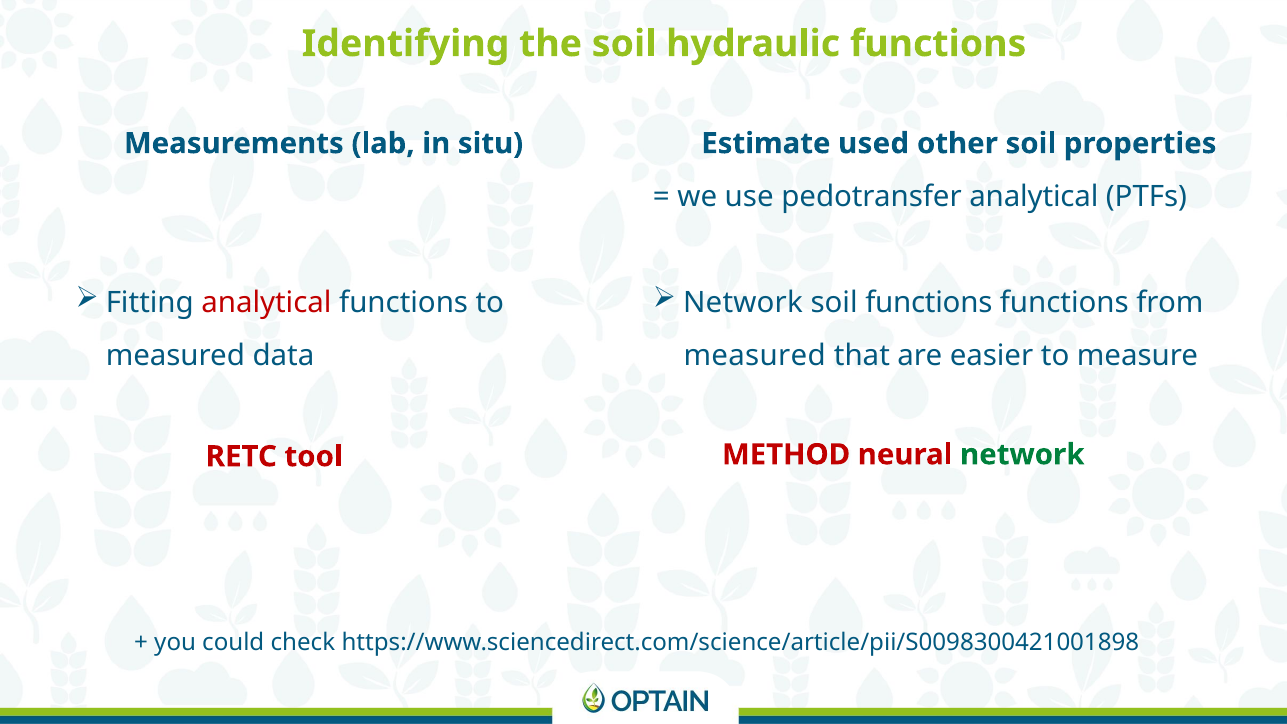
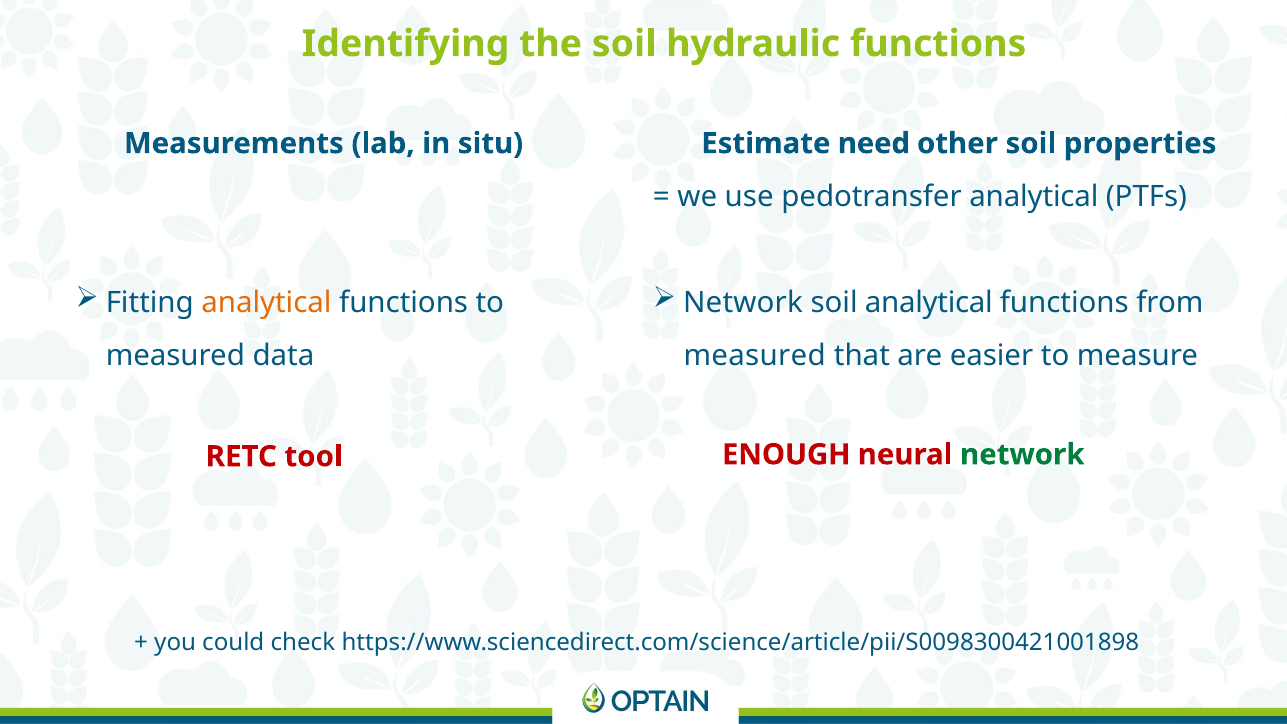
used: used -> need
analytical at (266, 303) colour: red -> orange
soil functions: functions -> analytical
METHOD: METHOD -> ENOUGH
